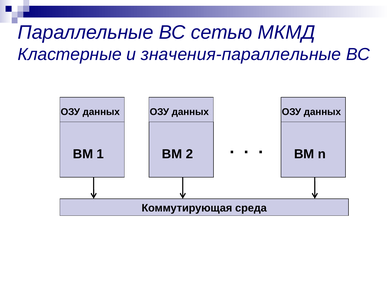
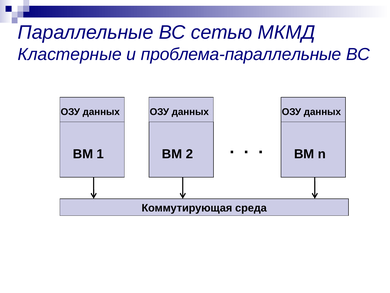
значения-параллельные: значения-параллельные -> проблема-параллельные
